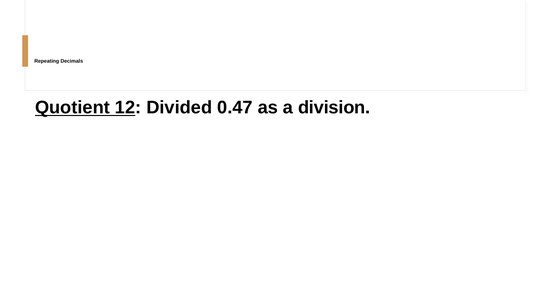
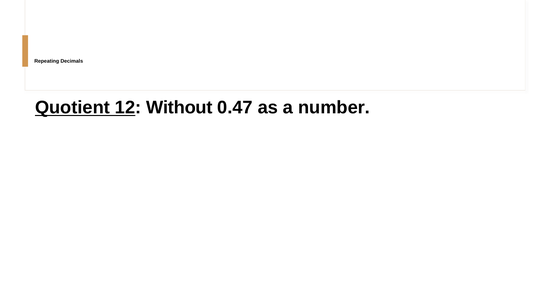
Divided: Divided -> Without
division: division -> number
